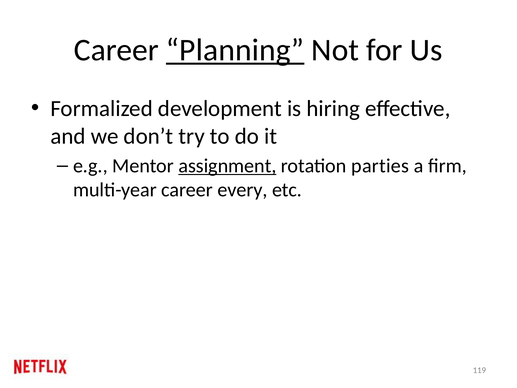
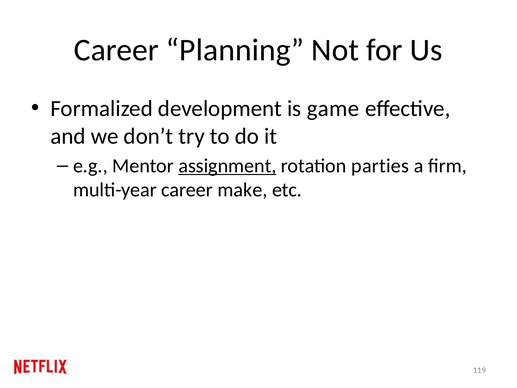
Planning underline: present -> none
hiring: hiring -> game
every: every -> make
